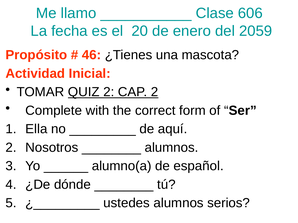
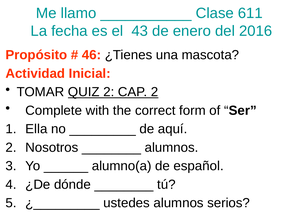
606: 606 -> 611
20: 20 -> 43
2059: 2059 -> 2016
